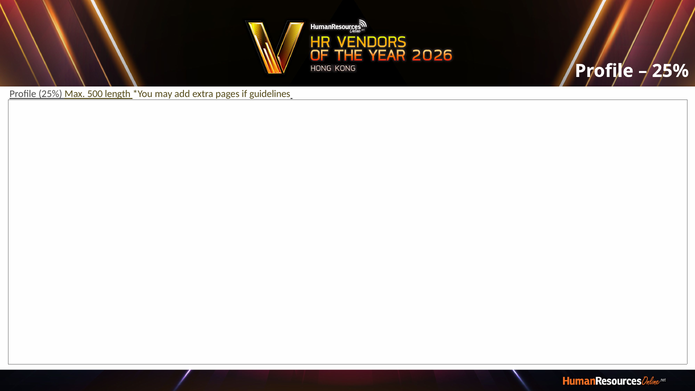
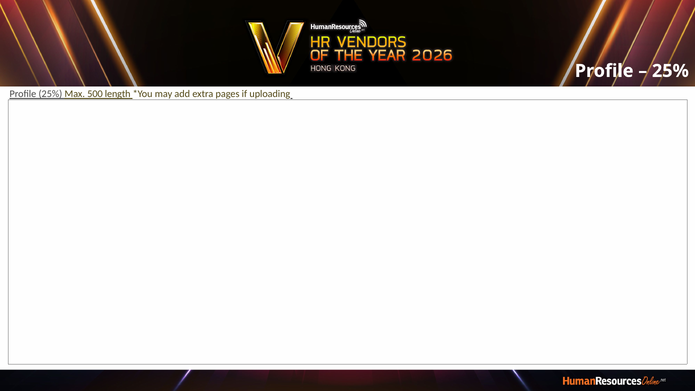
guidelines: guidelines -> uploading
